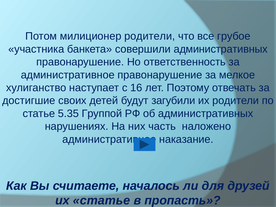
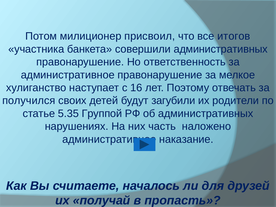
милиционер родители: родители -> присвоил
грубое: грубое -> итогов
достигшие: достигшие -> получился
их статье: статье -> получай
